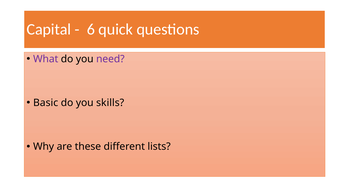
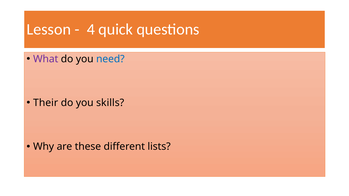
Capital: Capital -> Lesson
6: 6 -> 4
need colour: purple -> blue
Basic: Basic -> Their
